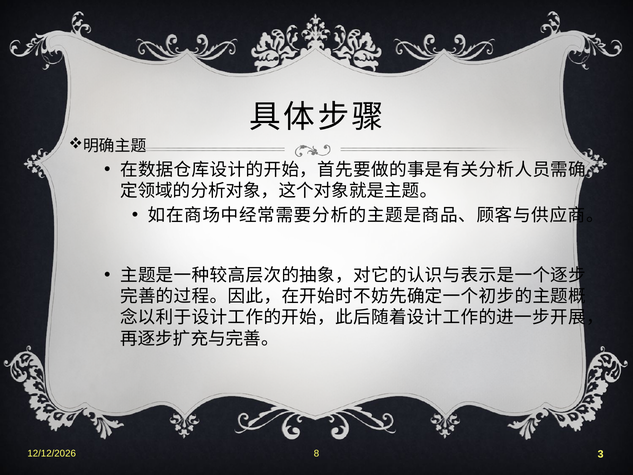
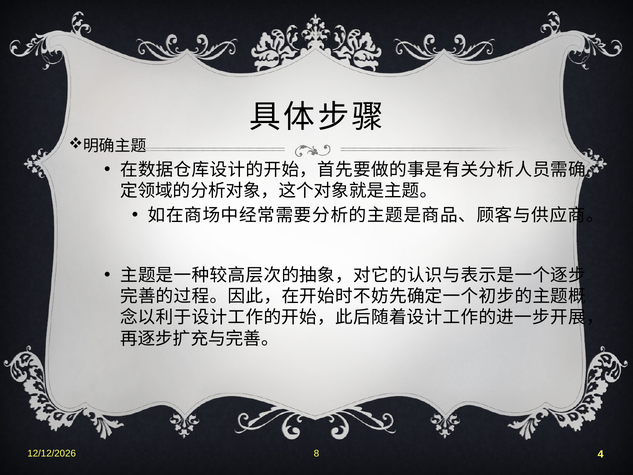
3: 3 -> 4
